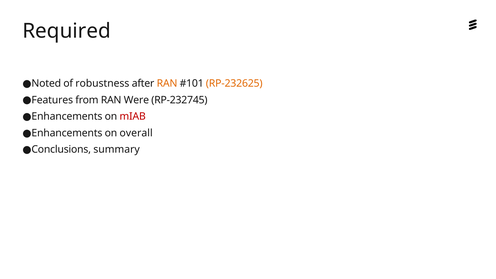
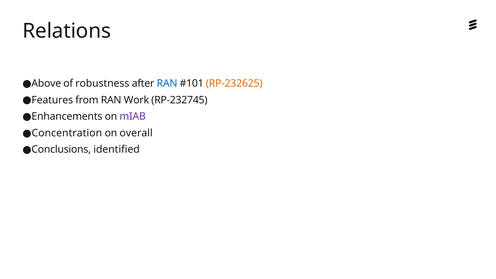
Required: Required -> Relations
Noted: Noted -> Above
RAN at (167, 83) colour: orange -> blue
Were: Were -> Work
mIAB colour: red -> purple
Enhancements at (67, 133): Enhancements -> Concentration
summary: summary -> identified
